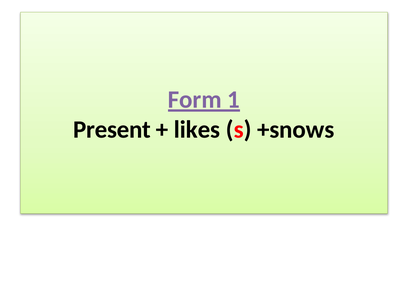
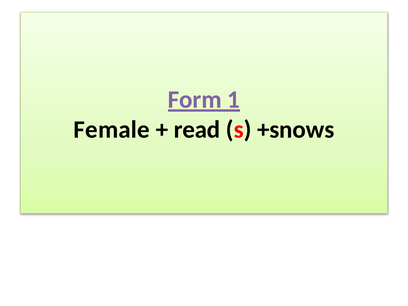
Present: Present -> Female
likes: likes -> read
